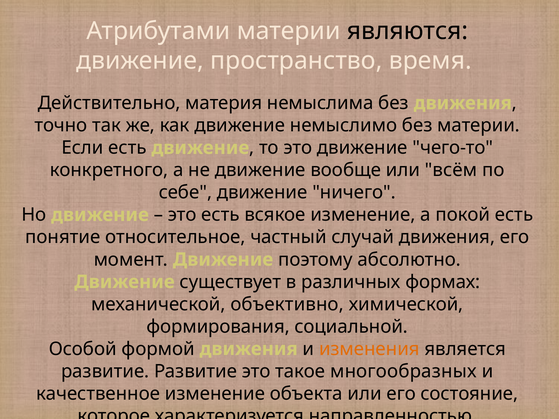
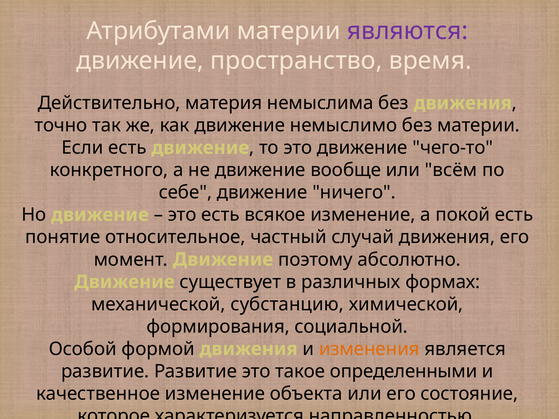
являются colour: black -> purple
объективно: объективно -> субстанцию
такое многообразных: многообразных -> определенными
